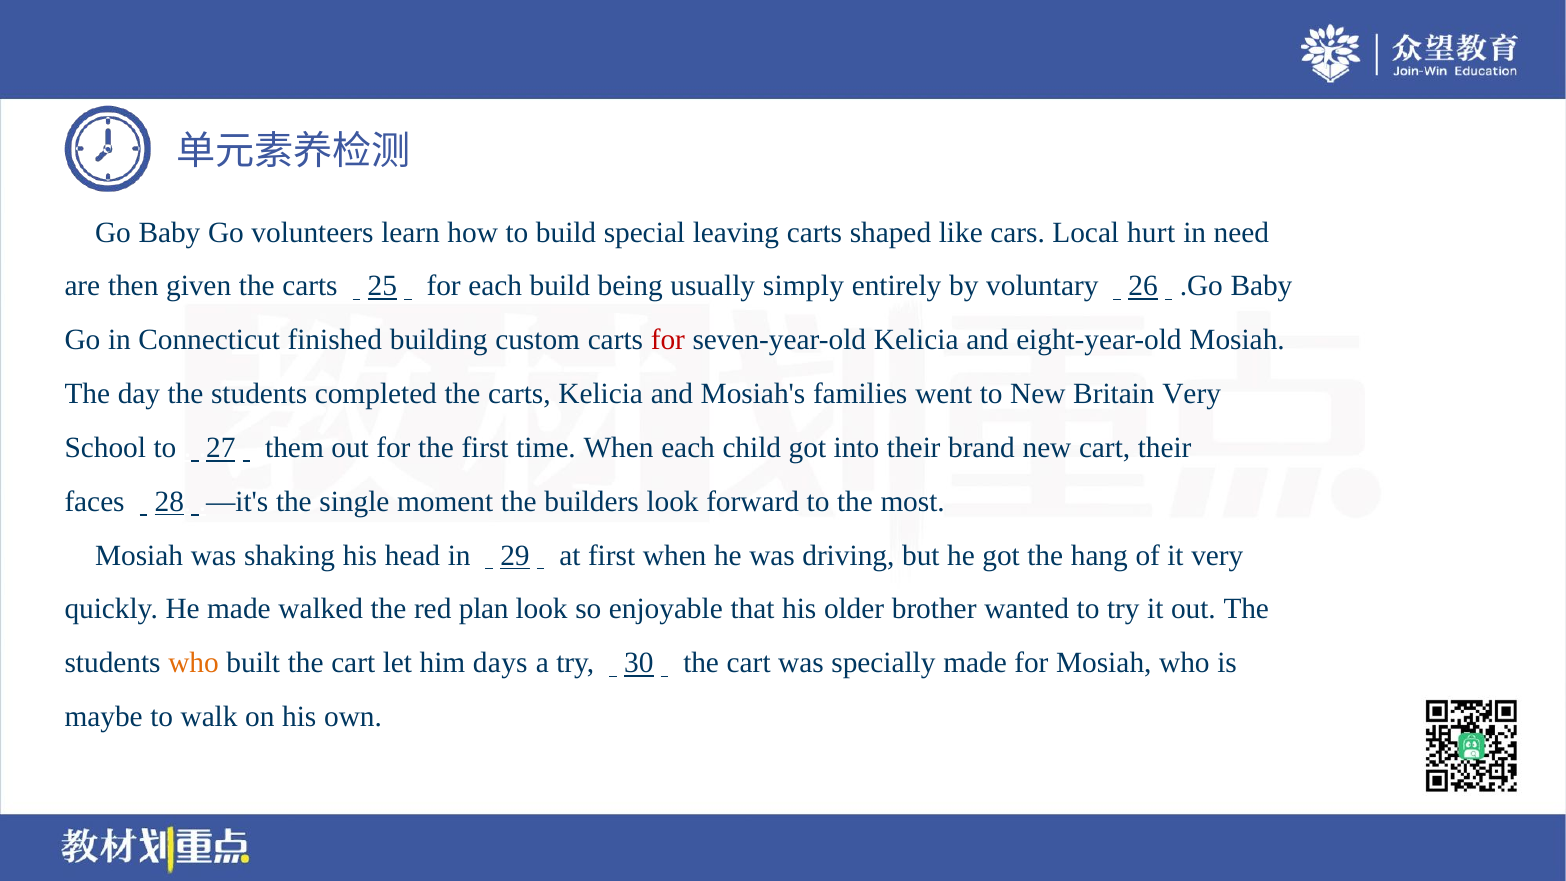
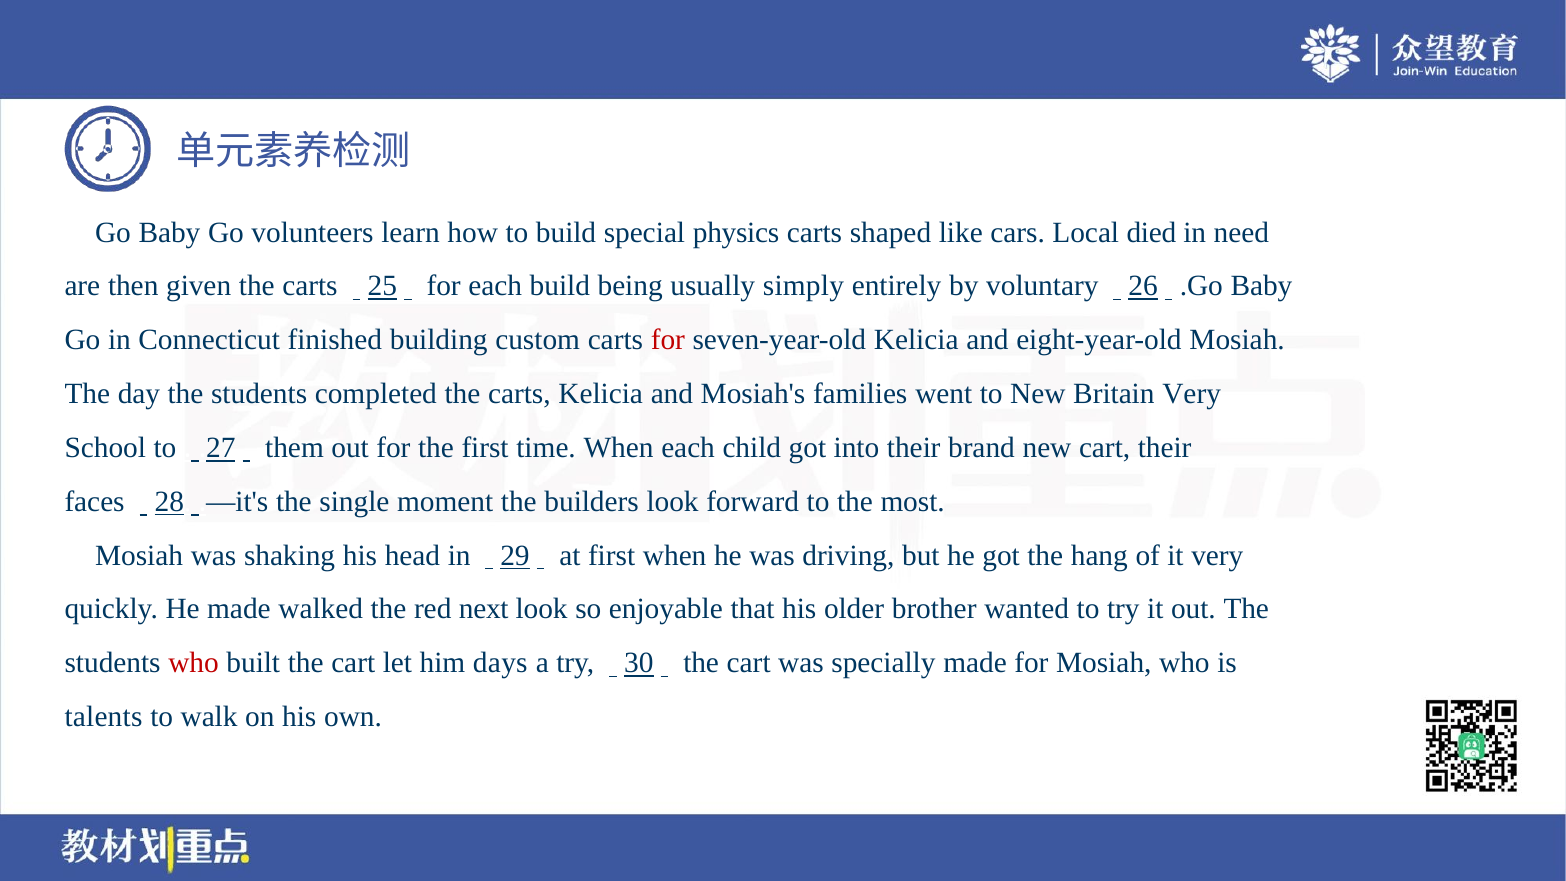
leaving: leaving -> physics
hurt: hurt -> died
plan: plan -> next
who at (194, 663) colour: orange -> red
maybe: maybe -> talents
